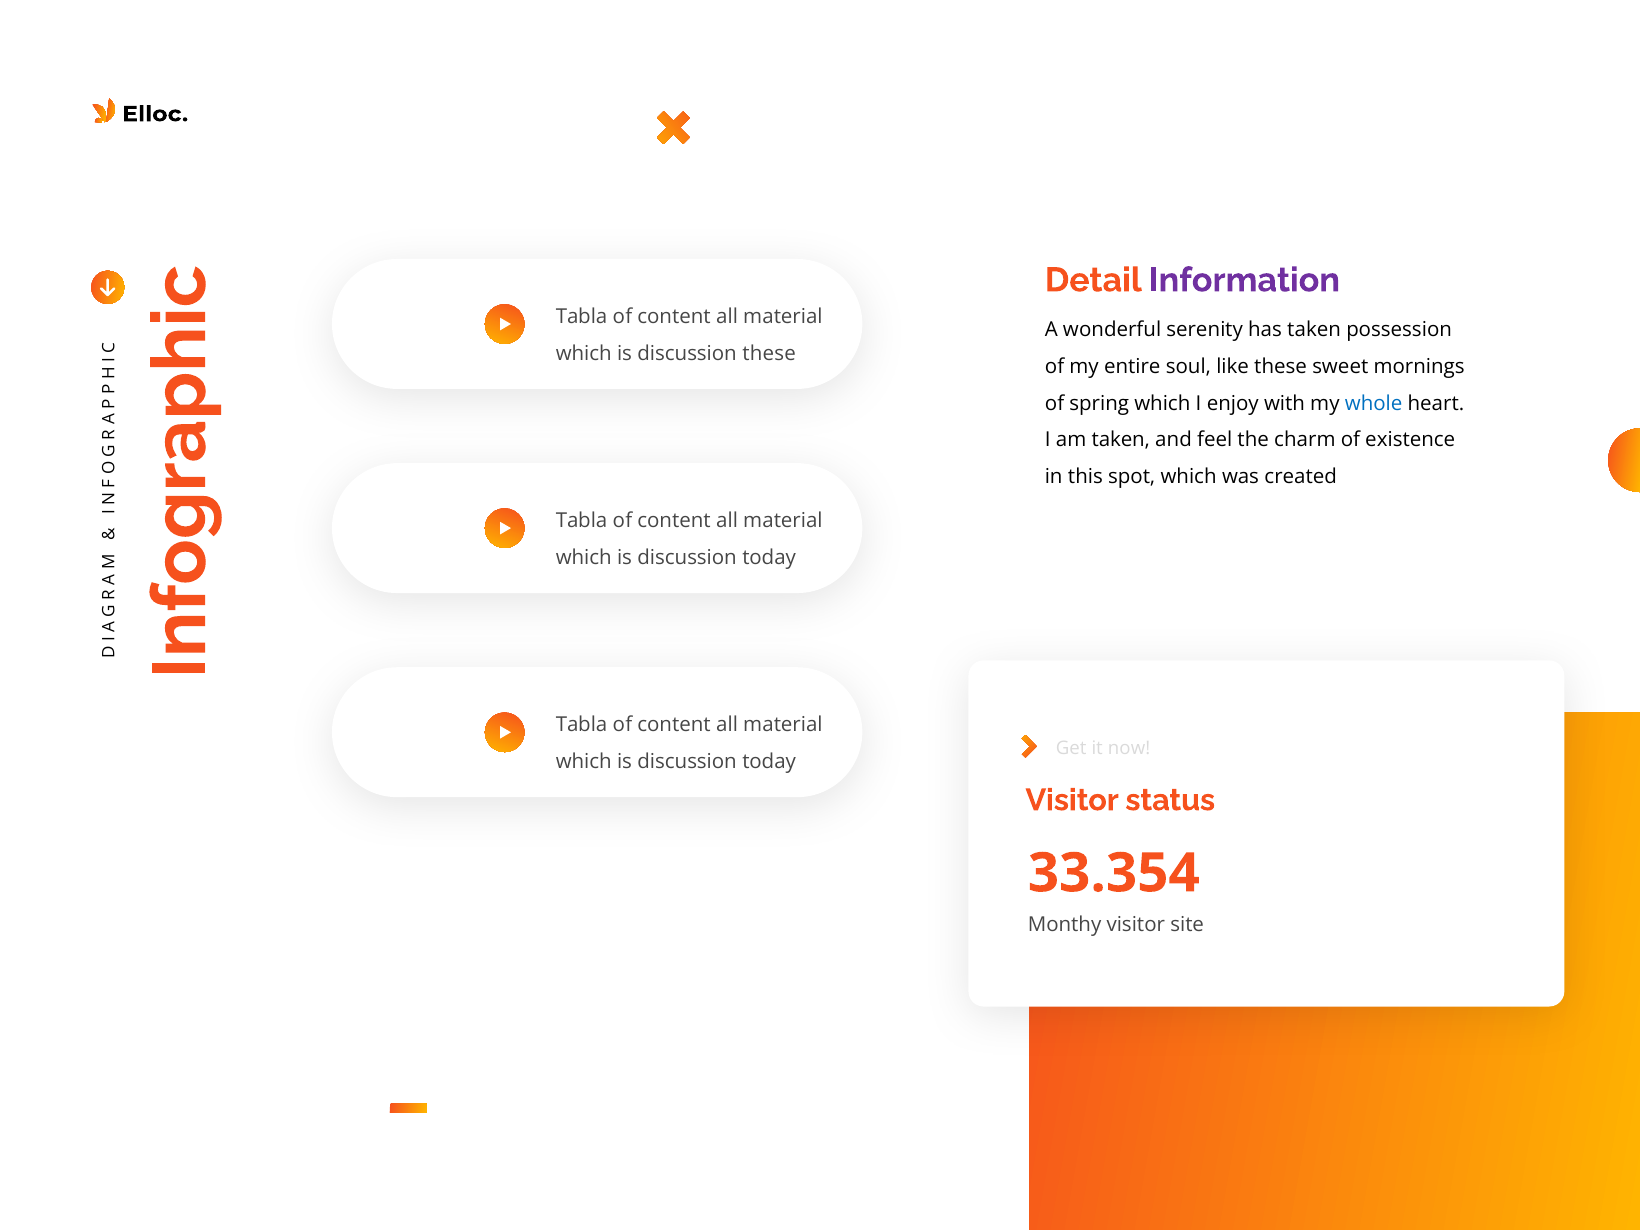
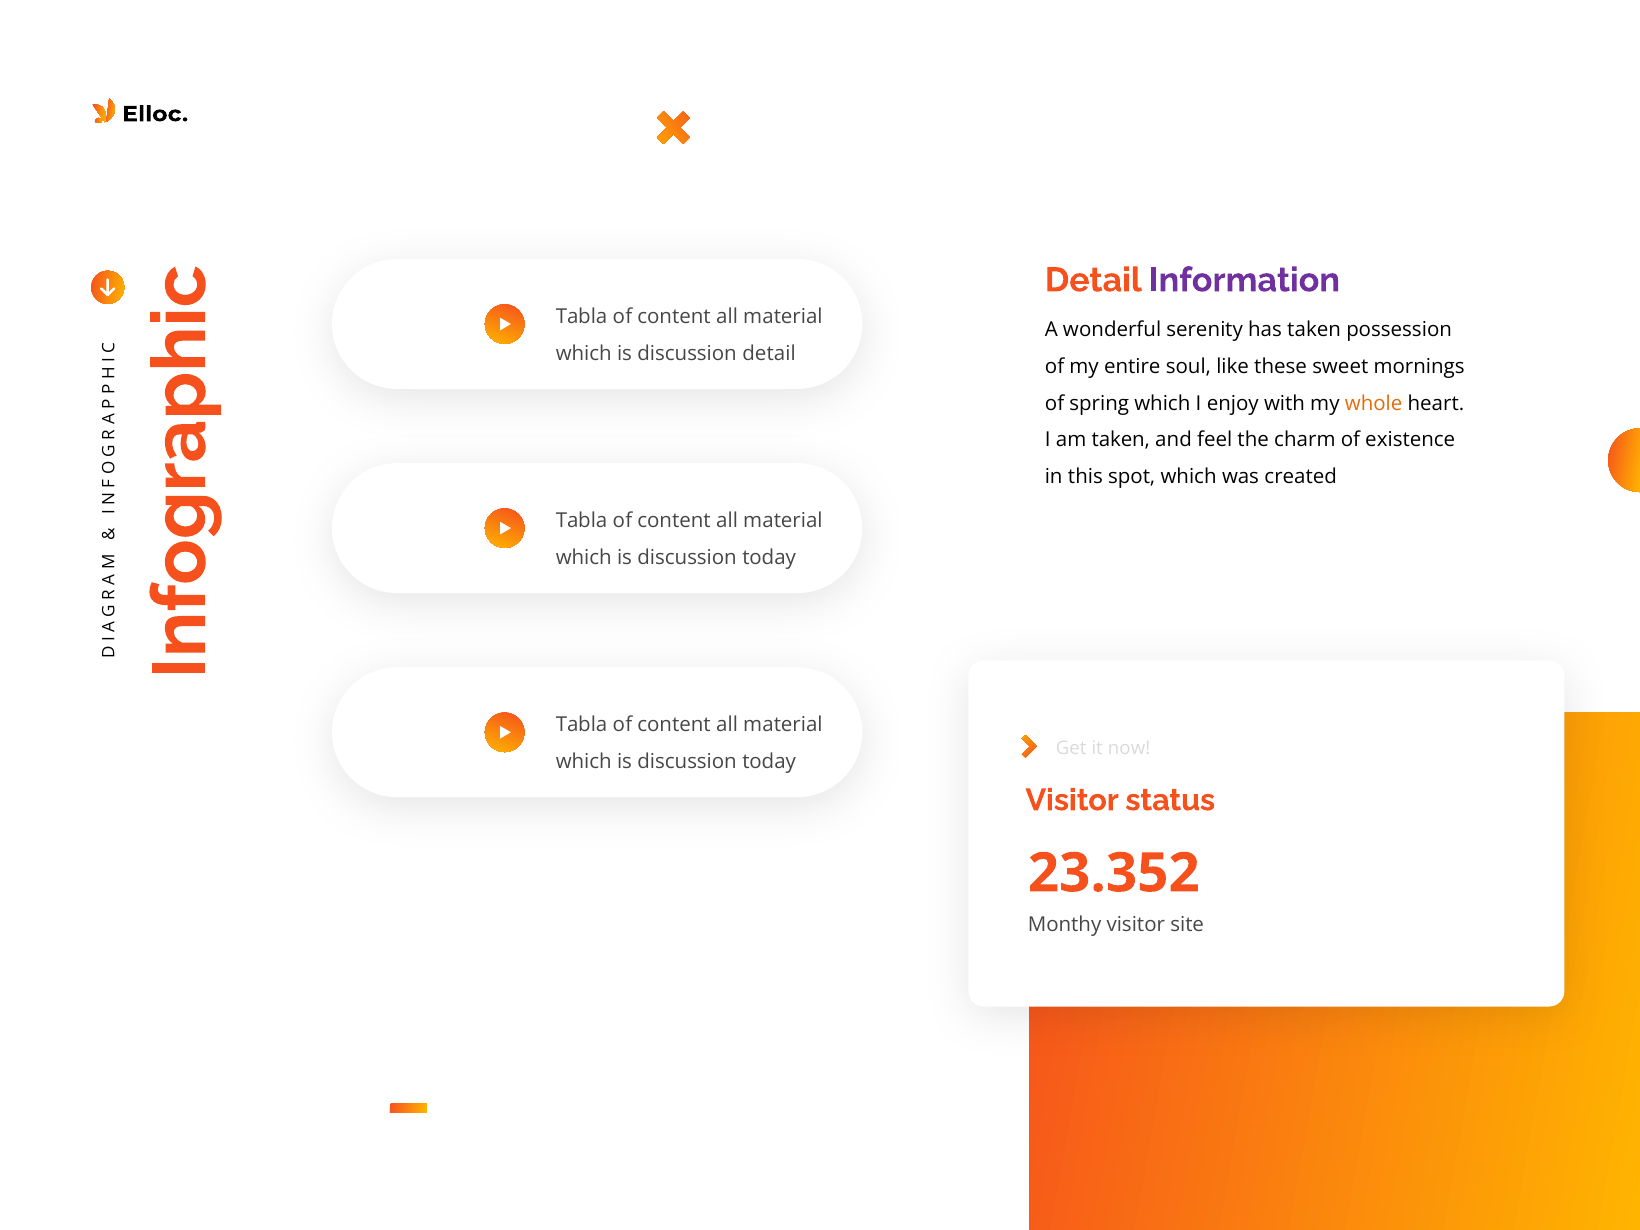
discussion these: these -> detail
whole colour: blue -> orange
33.354: 33.354 -> 23.352
